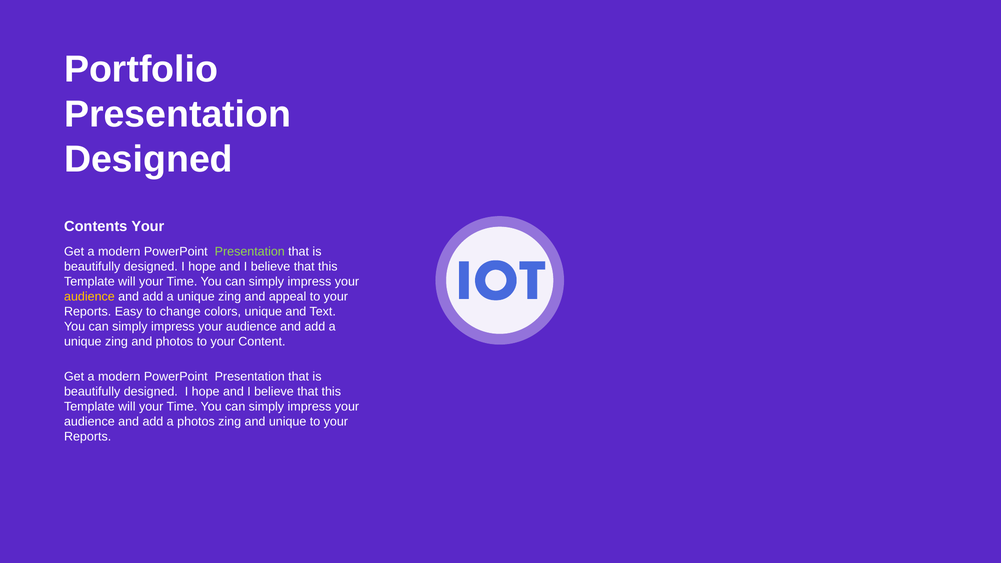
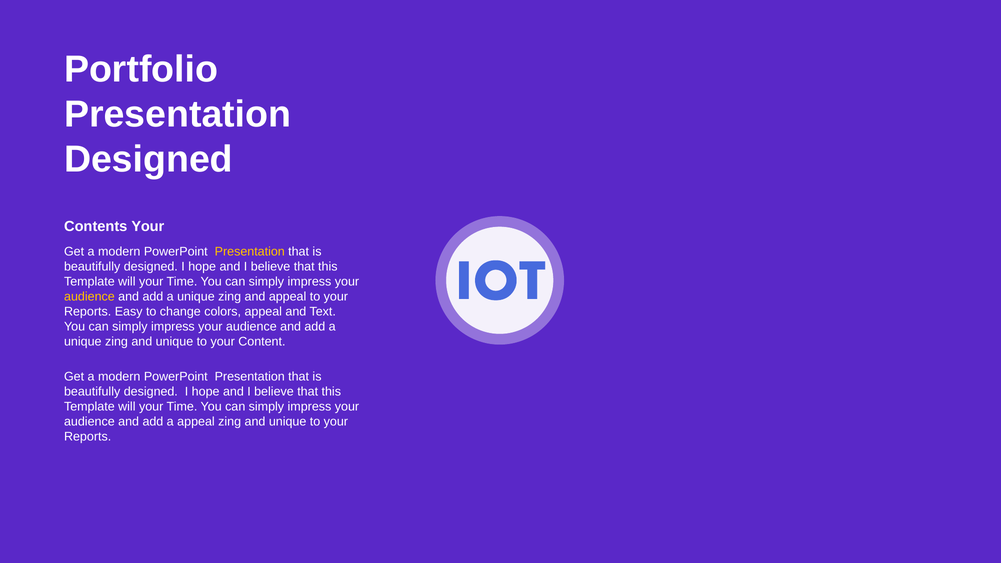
Presentation at (250, 251) colour: light green -> yellow
colors unique: unique -> appeal
unique zing and photos: photos -> unique
a photos: photos -> appeal
